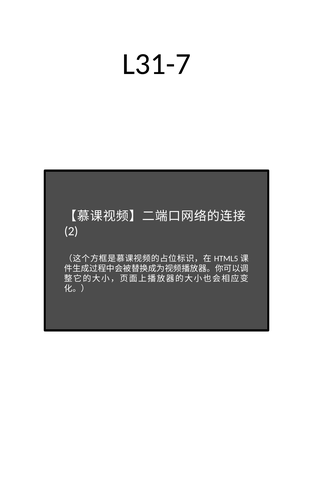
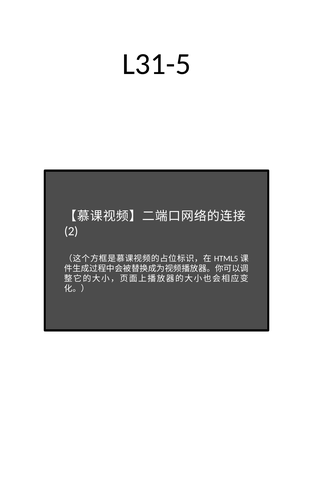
L31-7: L31-7 -> L31-5
